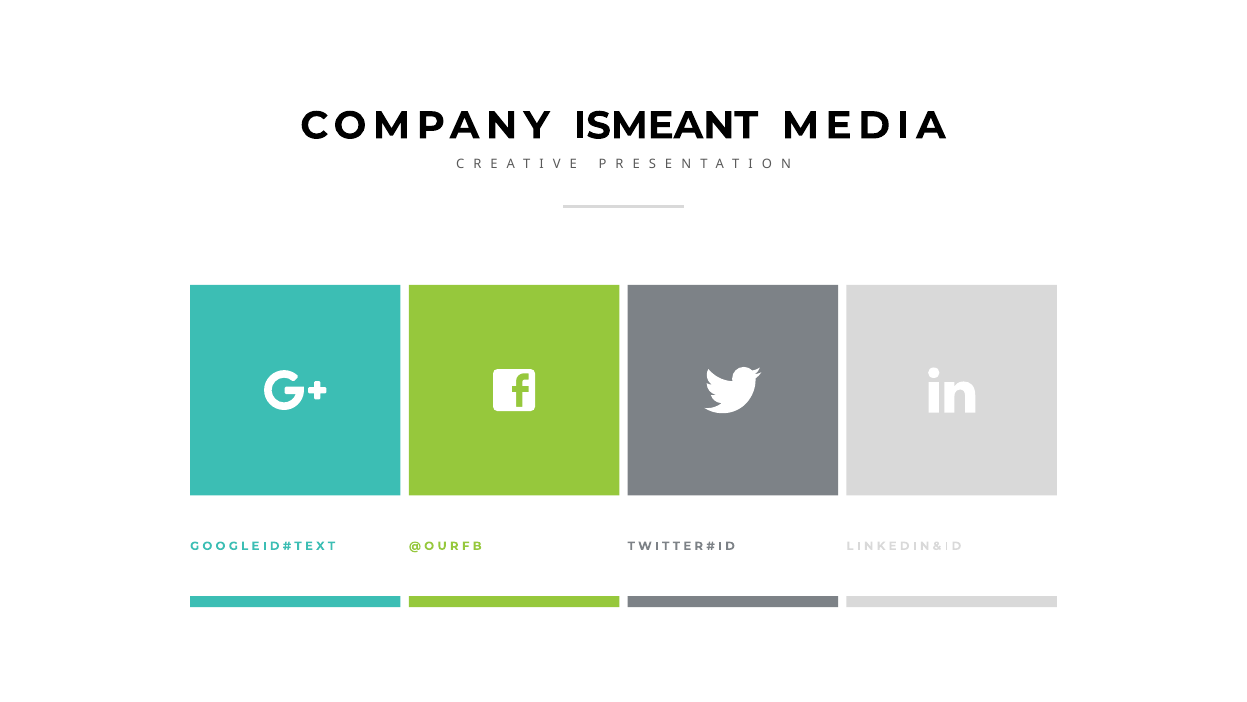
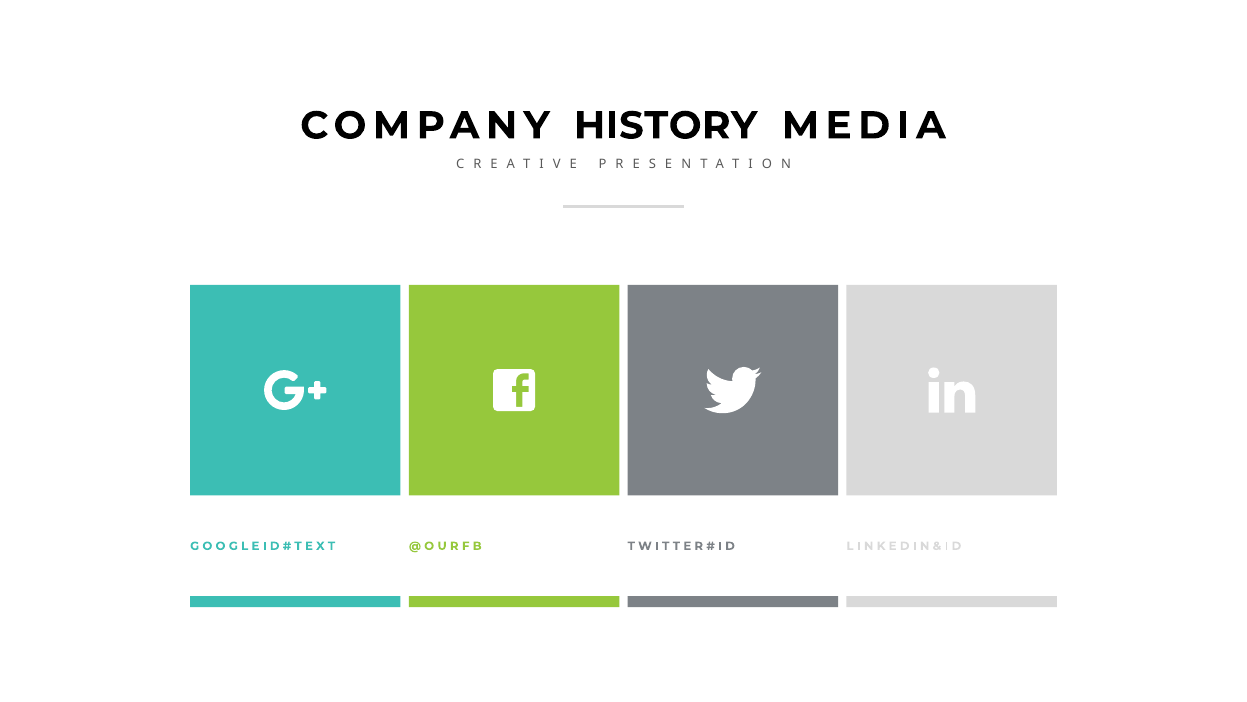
ISMEANT: ISMEANT -> HISTORY
